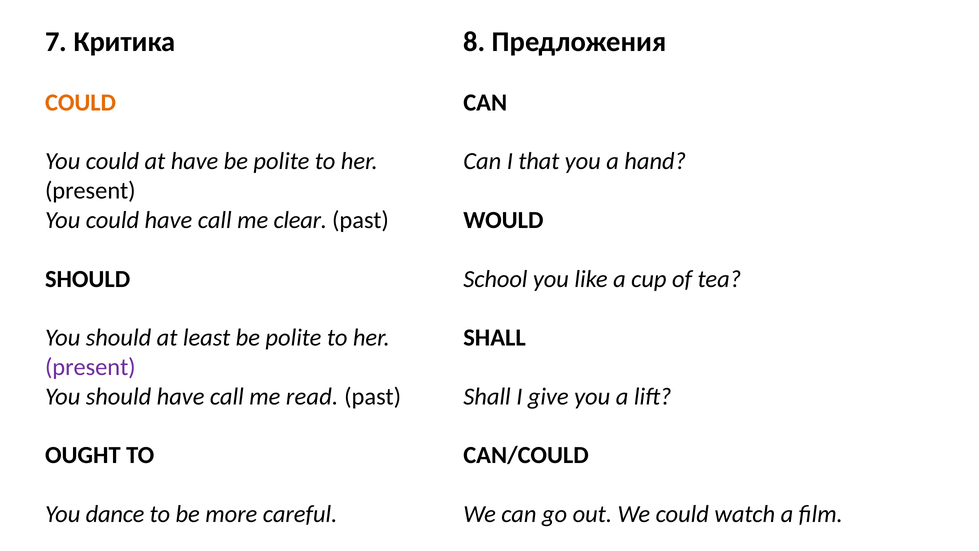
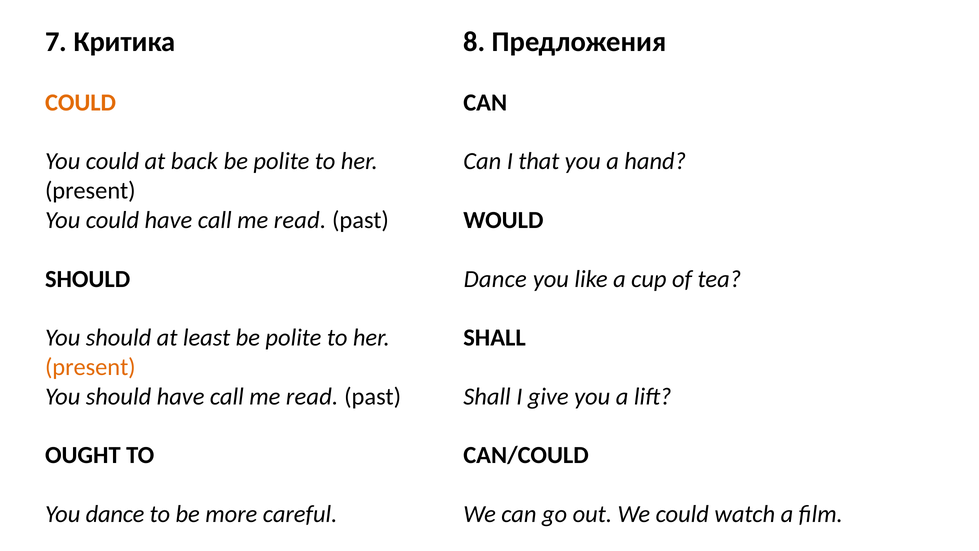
at have: have -> back
clear at (300, 220): clear -> read
School at (495, 279): School -> Dance
present at (90, 367) colour: purple -> orange
